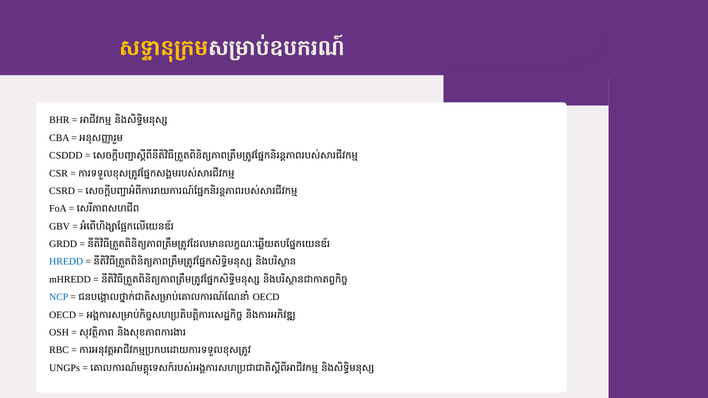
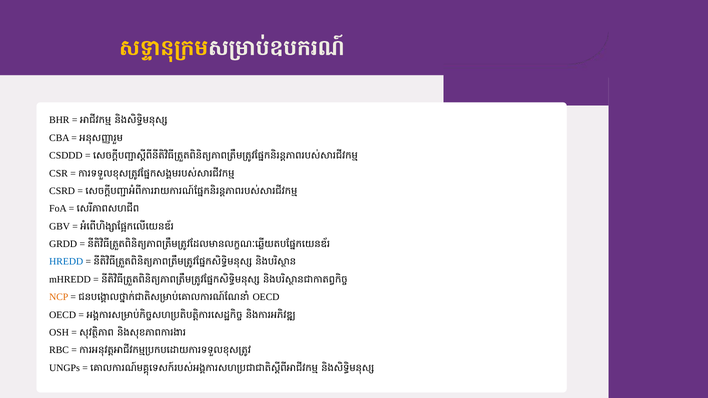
NCP colour: blue -> orange
